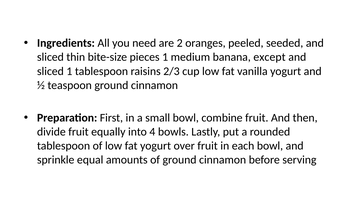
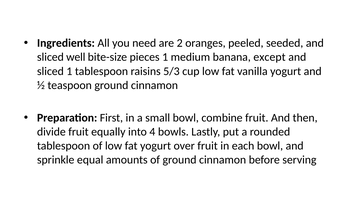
thin: thin -> well
2/3: 2/3 -> 5/3
